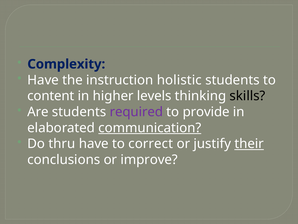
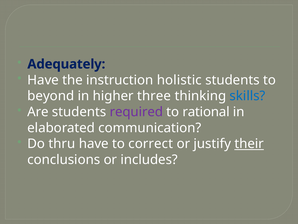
Complexity: Complexity -> Adequately
content: content -> beyond
levels: levels -> three
skills colour: black -> blue
provide: provide -> rational
communication underline: present -> none
improve: improve -> includes
